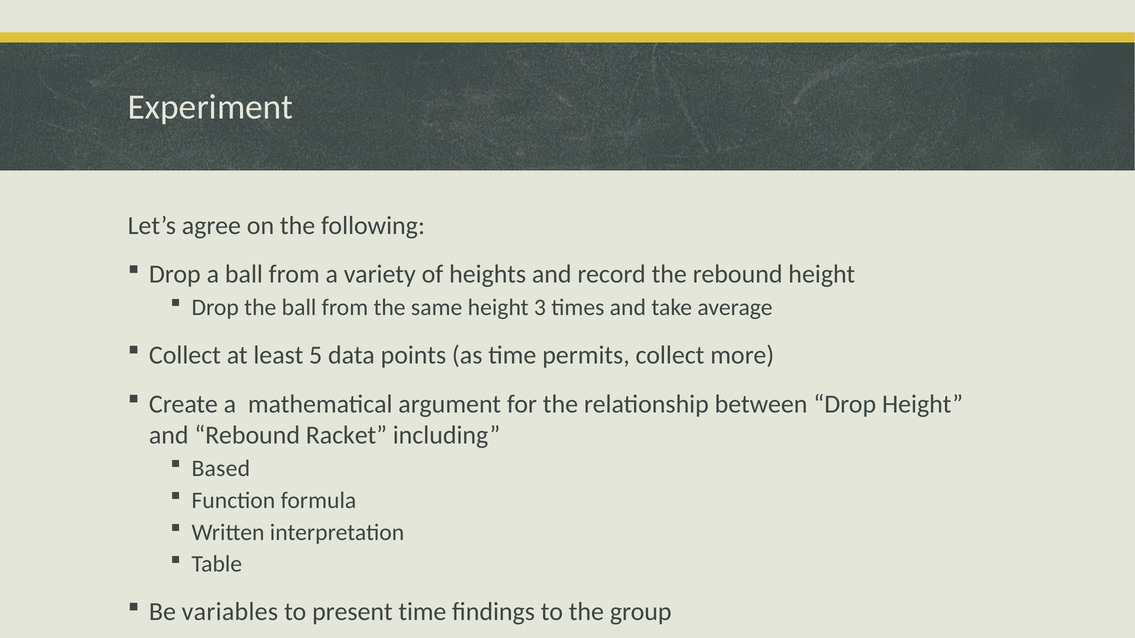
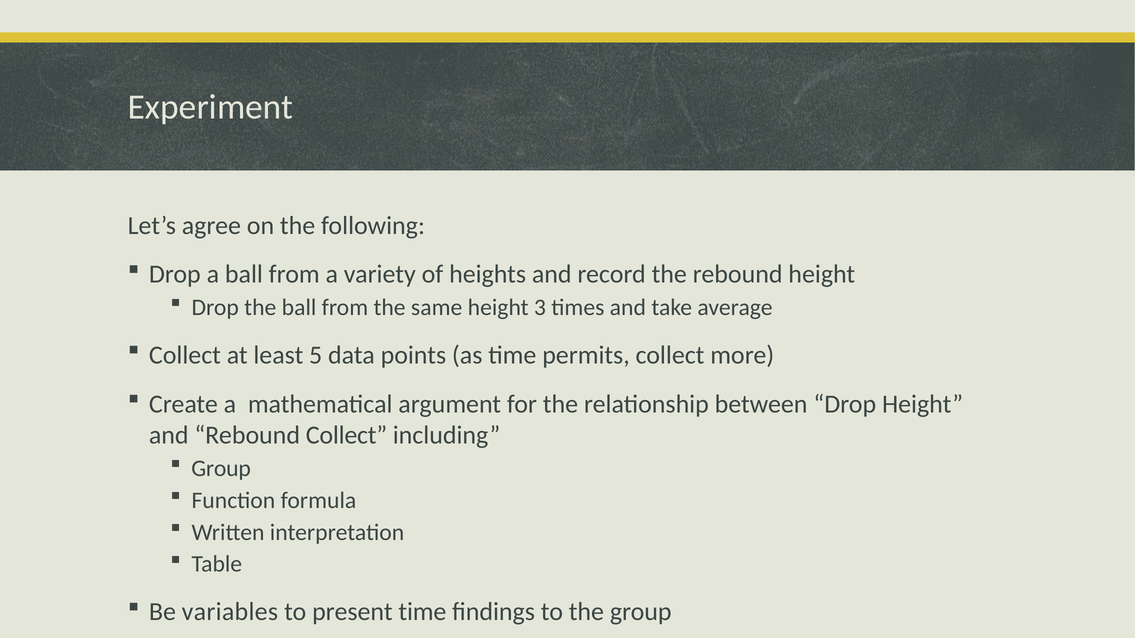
Rebound Racket: Racket -> Collect
Based at (221, 469): Based -> Group
